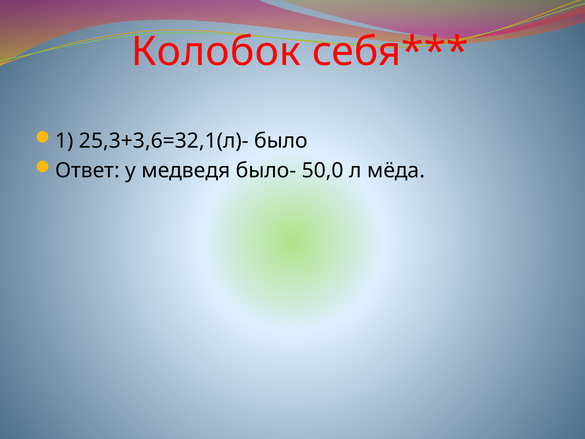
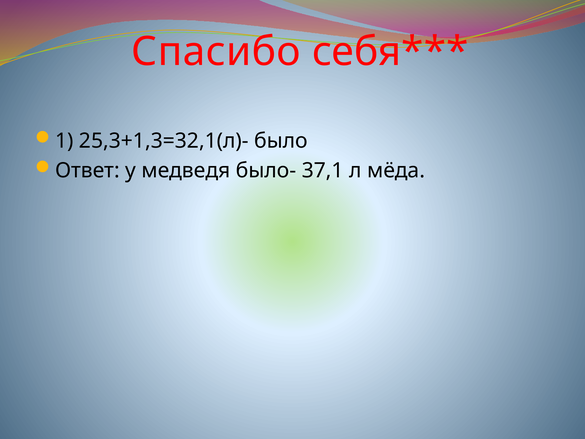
Колобок: Колобок -> Спасибо
25,3+3,6=32,1(л)-: 25,3+3,6=32,1(л)- -> 25,3+1,3=32,1(л)-
50,0: 50,0 -> 37,1
